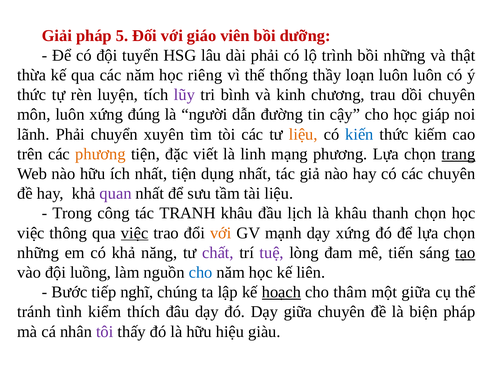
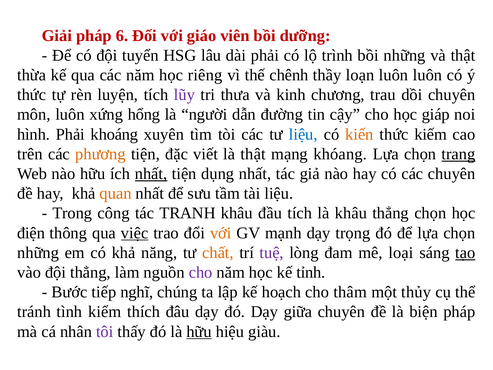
5: 5 -> 6
thống: thống -> chênh
bình: bình -> thưa
đúng: đúng -> hổng
lãnh: lãnh -> hình
chuyển: chuyển -> khoáng
liệu at (303, 134) colour: orange -> blue
kiến colour: blue -> orange
là linh: linh -> thật
mạng phương: phương -> khóang
nhất at (151, 174) underline: none -> present
quan colour: purple -> orange
đầu lịch: lịch -> tích
khâu thanh: thanh -> thẳng
việc at (31, 233): việc -> điện
dạy xứng: xứng -> trọng
chất colour: purple -> orange
tiến: tiến -> loại
đội luồng: luồng -> thẳng
cho at (201, 272) colour: blue -> purple
liên: liên -> tỉnh
hoạch underline: present -> none
một giữa: giữa -> thủy
hữu at (199, 331) underline: none -> present
